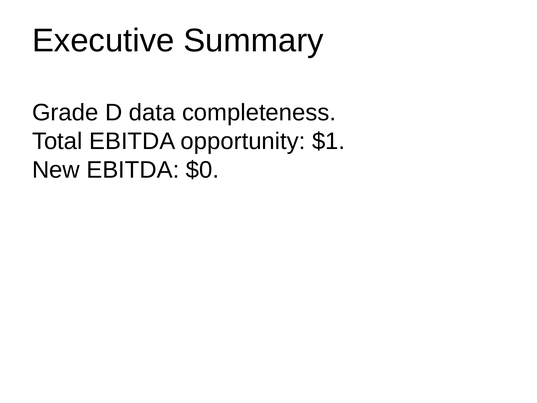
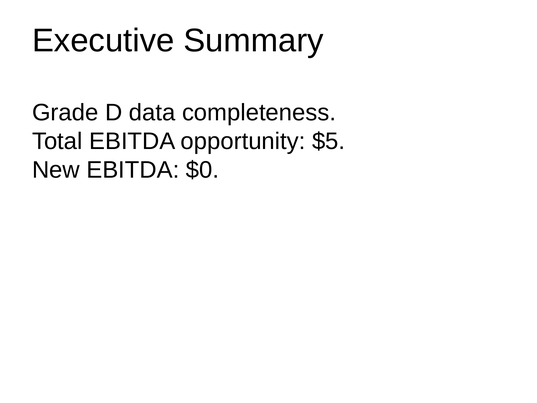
$1: $1 -> $5
